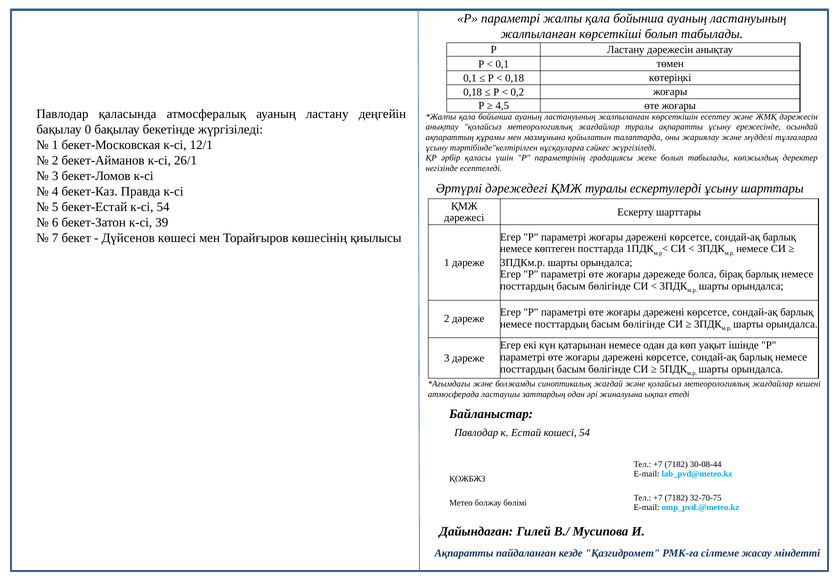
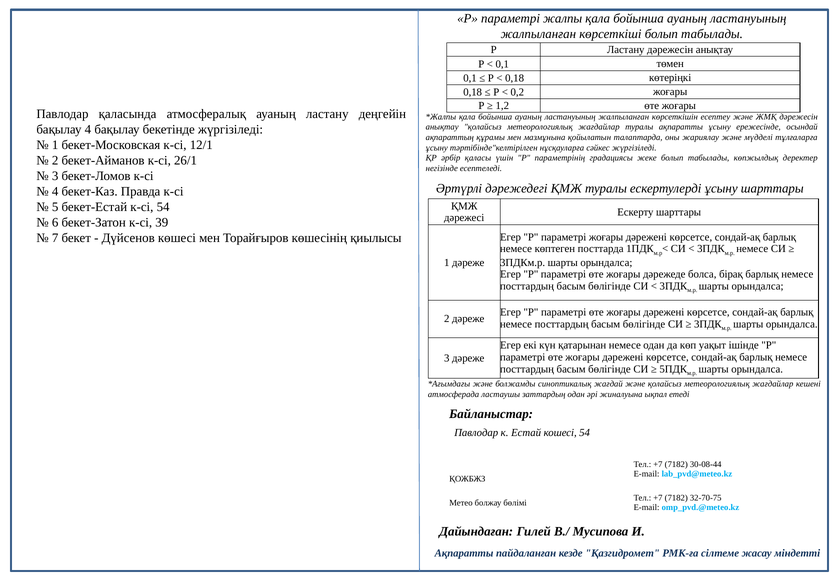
4,5: 4,5 -> 1,2
бақылау 0: 0 -> 4
